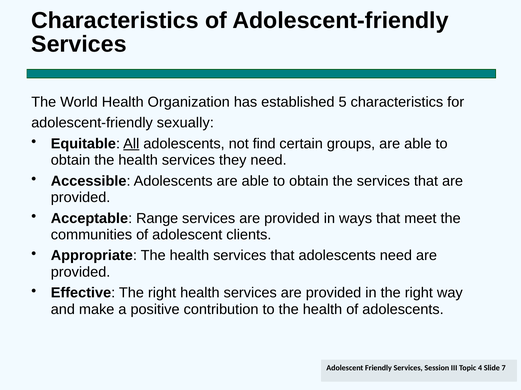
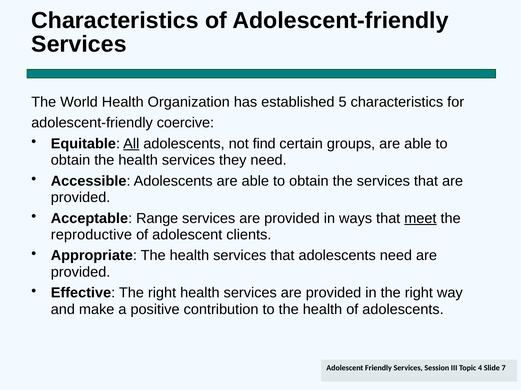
sexually: sexually -> coercive
meet underline: none -> present
communities: communities -> reproductive
